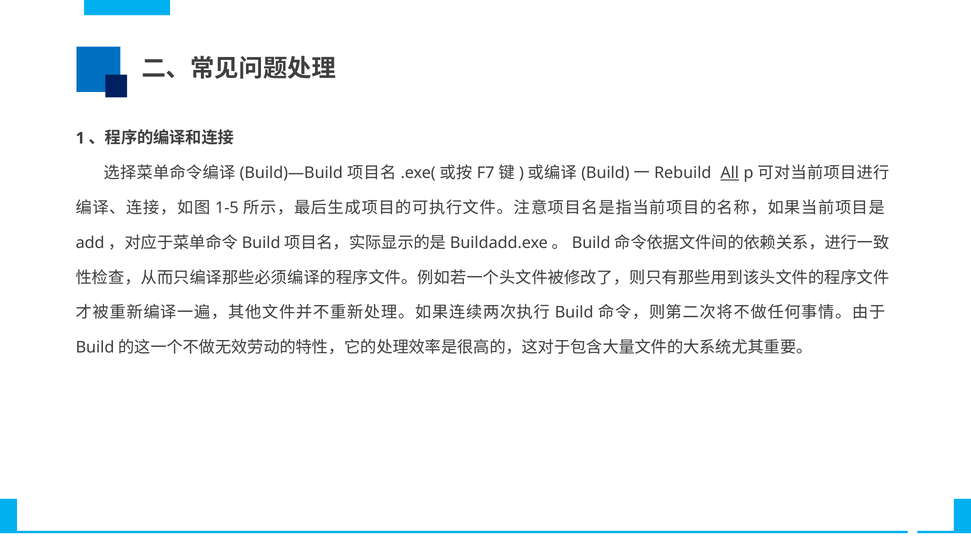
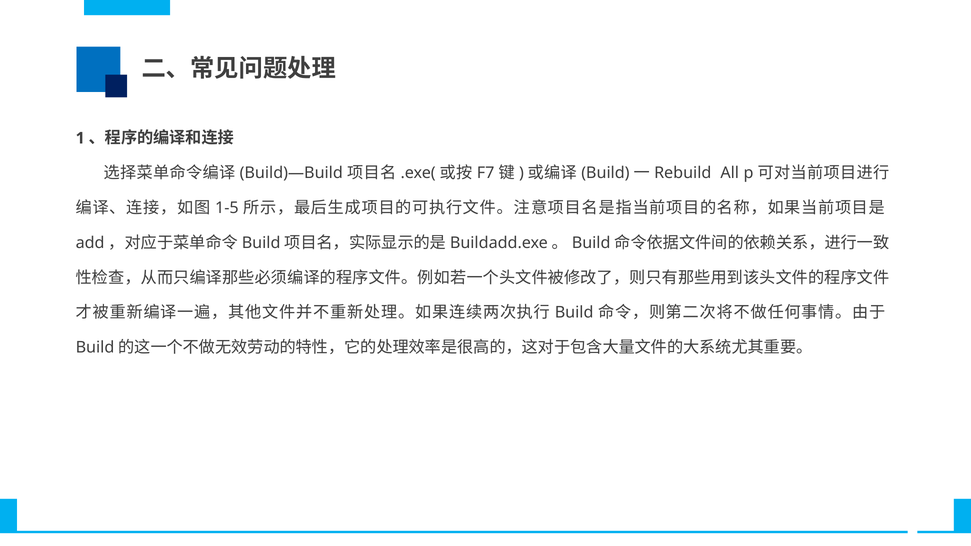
All underline: present -> none
